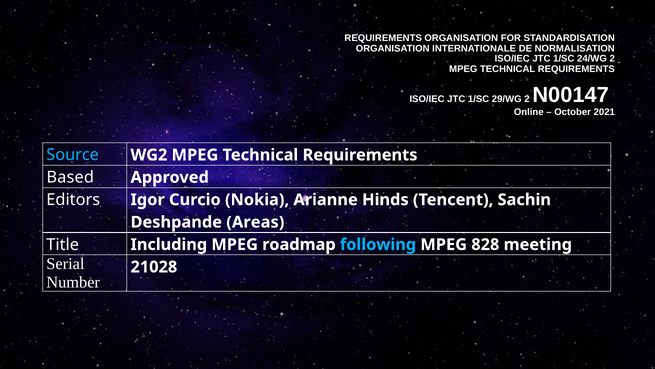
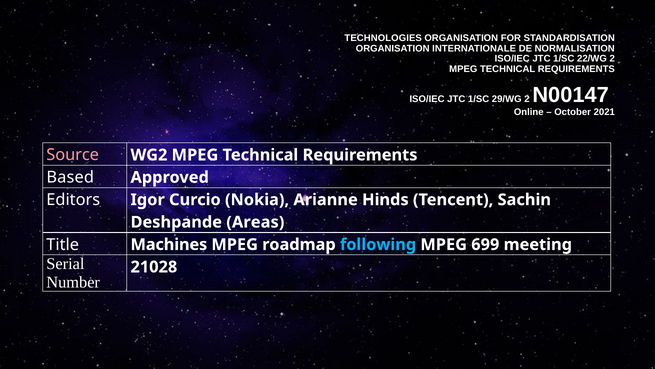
REQUIREMENTS at (383, 38): REQUIREMENTS -> TECHNOLOGIES
24/WG: 24/WG -> 22/WG
Source colour: light blue -> pink
Including: Including -> Machines
828: 828 -> 699
